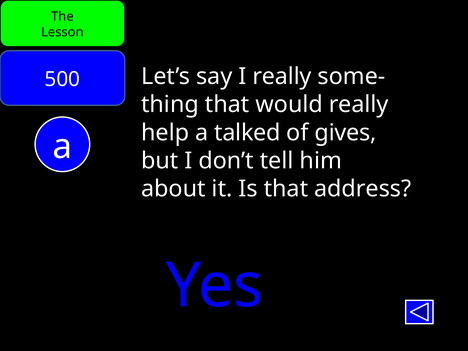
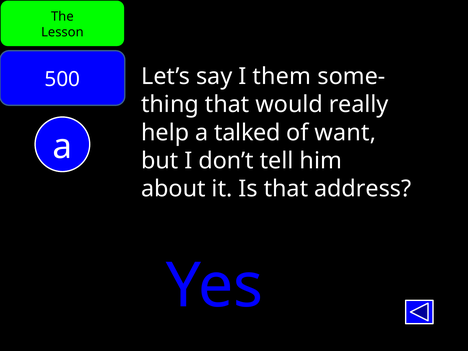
I really: really -> them
gives: gives -> want
